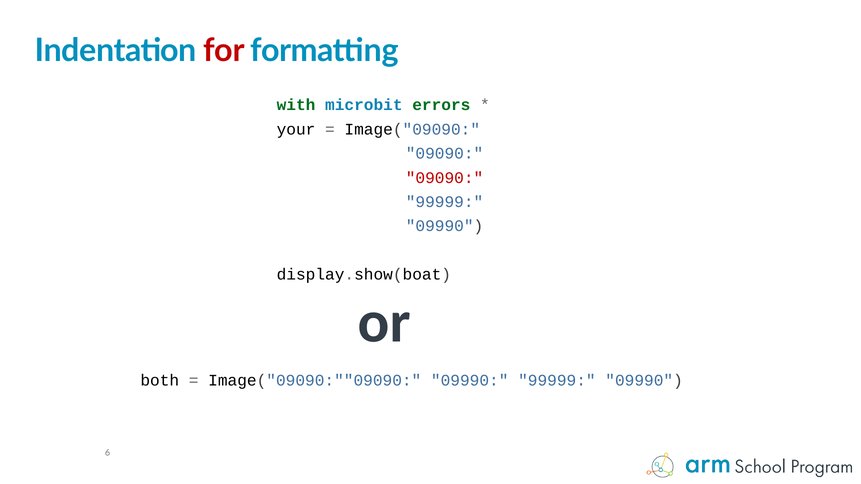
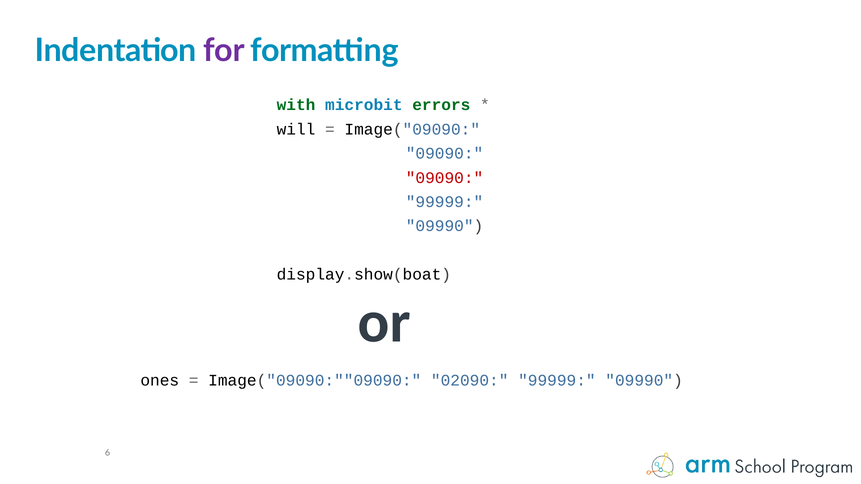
for colour: red -> purple
your: your -> will
both: both -> ones
Image("09090:""09090 09990: 09990 -> 02090
